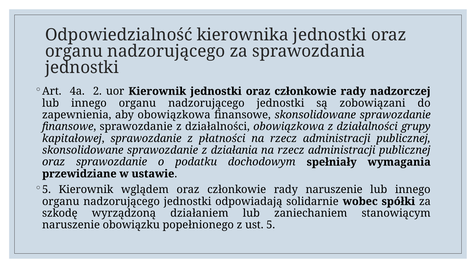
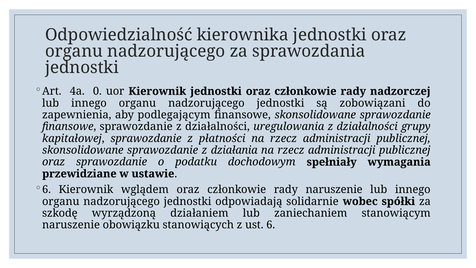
2: 2 -> 0
aby obowiązkowa: obowiązkowa -> podlegającym
działalności obowiązkowa: obowiązkowa -> uregulowania
5 at (47, 189): 5 -> 6
popełnionego: popełnionego -> stanowiących
ust 5: 5 -> 6
